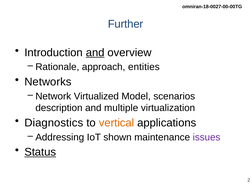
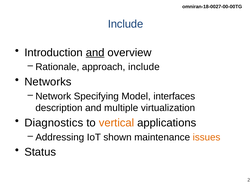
Further at (126, 24): Further -> Include
approach entities: entities -> include
Virtualized: Virtualized -> Specifying
scenarios: scenarios -> interfaces
issues colour: purple -> orange
Status underline: present -> none
